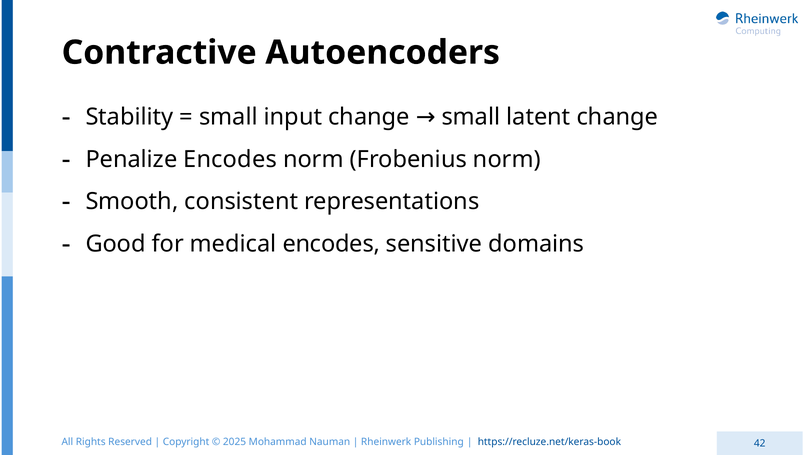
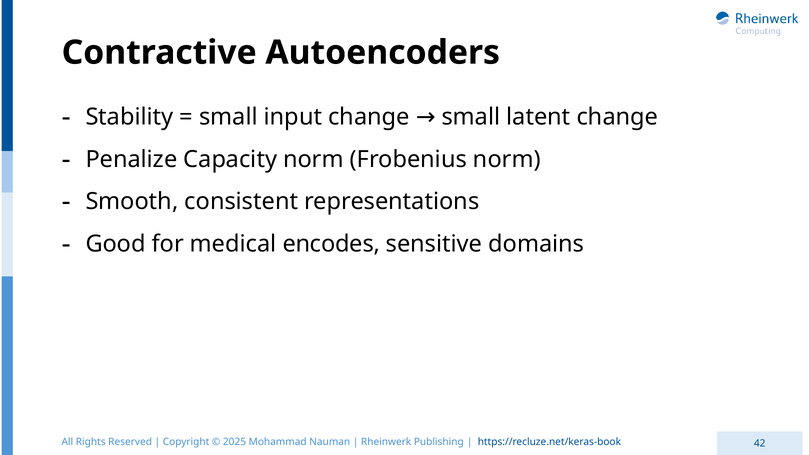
Penalize Encodes: Encodes -> Capacity
